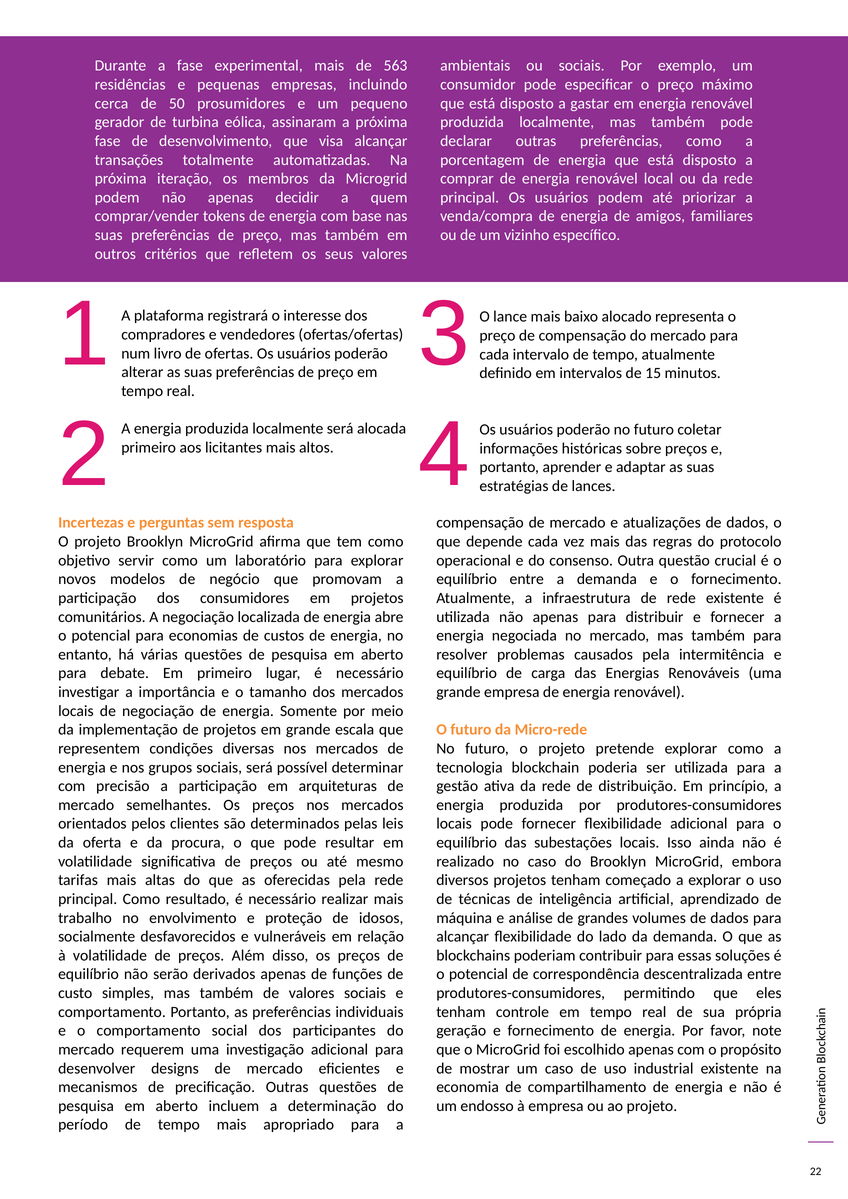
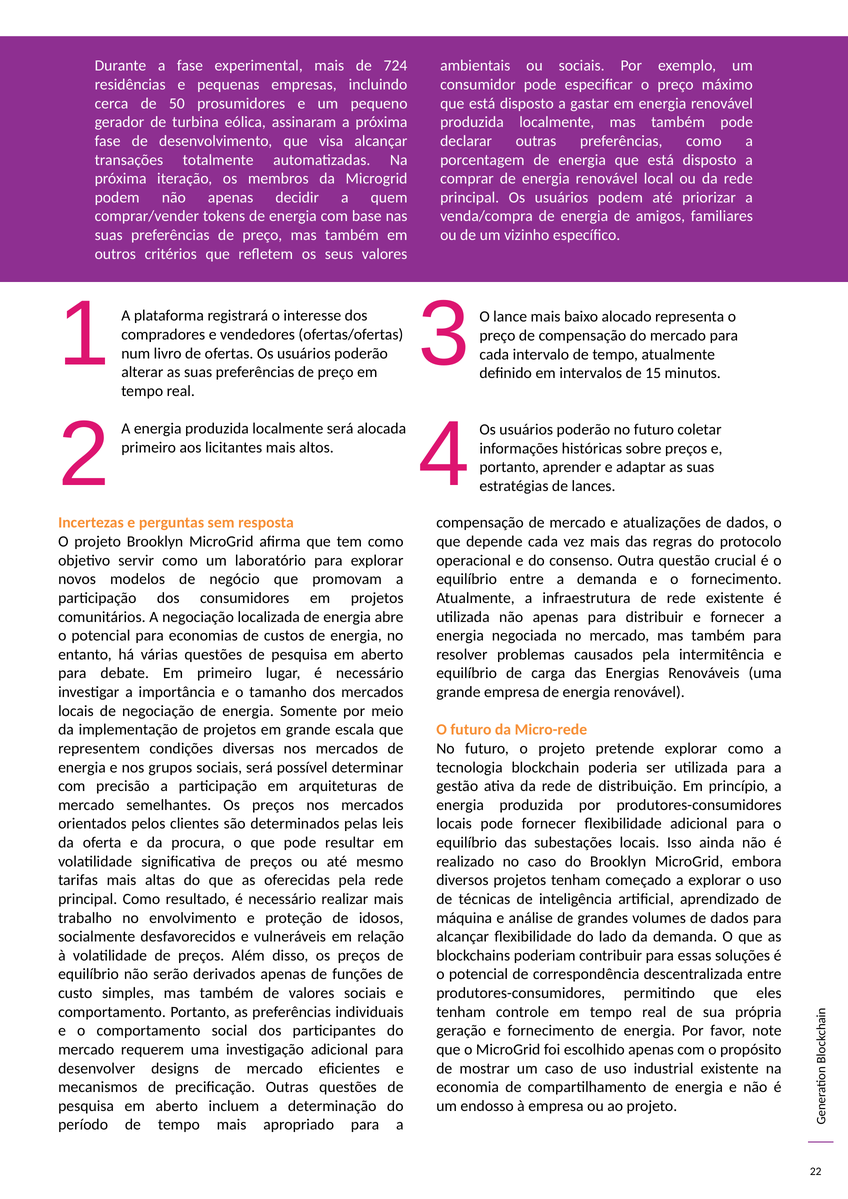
563: 563 -> 724
